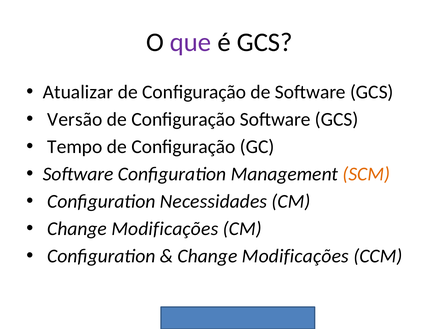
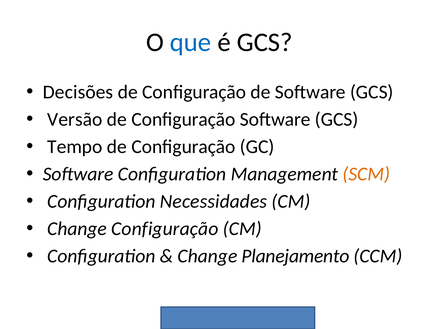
que colour: purple -> blue
Atualizar: Atualizar -> Decisões
Modificações at (165, 229): Modificações -> Configuração
Modificações at (295, 256): Modificações -> Planejamento
